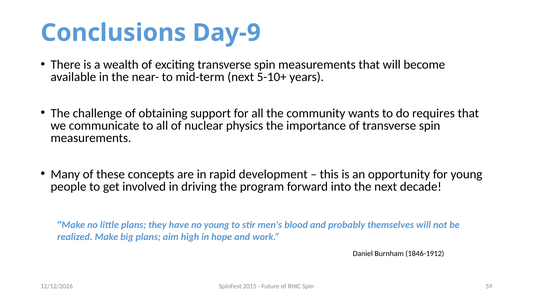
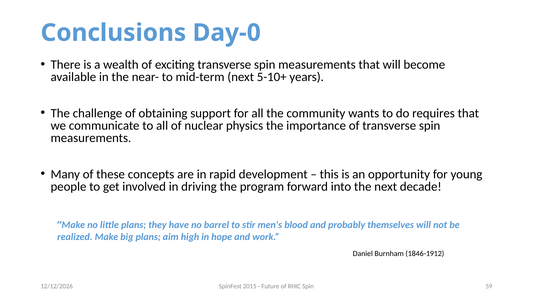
Day-9: Day-9 -> Day-0
no young: young -> barrel
